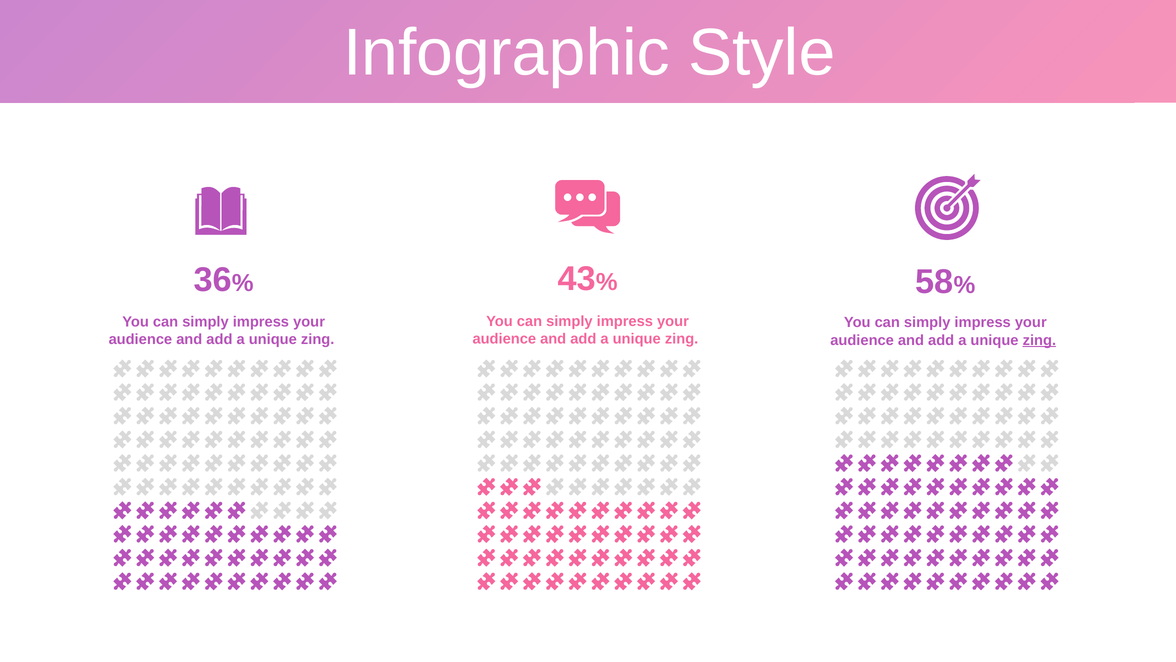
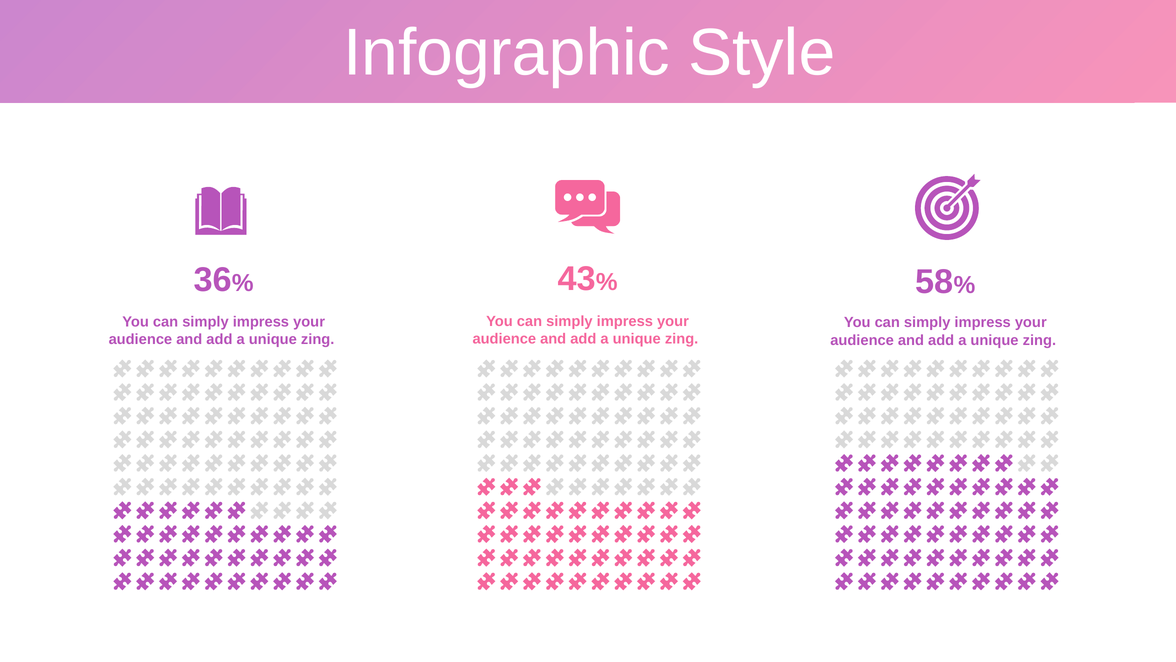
zing at (1039, 340) underline: present -> none
